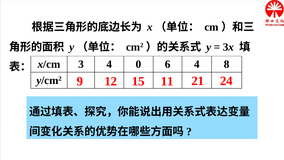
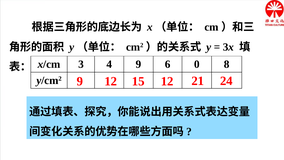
4 0: 0 -> 9
6 4: 4 -> 0
15 11: 11 -> 12
